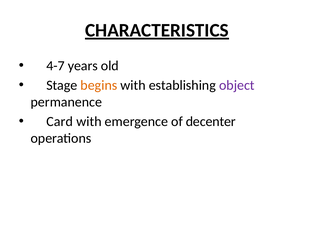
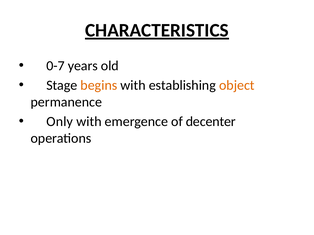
4-7: 4-7 -> 0-7
object colour: purple -> orange
Card: Card -> Only
